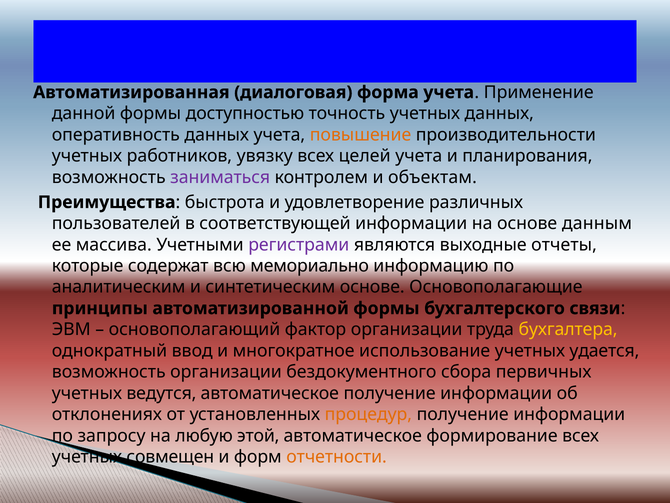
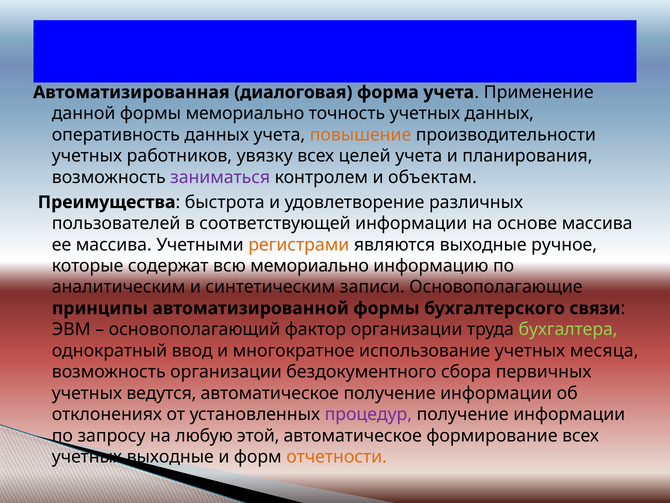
формы доступностью: доступностью -> мемориально
основе данным: данным -> массива
регистрами colour: purple -> orange
отчеты: отчеты -> ручное
синтетическим основе: основе -> записи
бухгалтера colour: yellow -> light green
удается: удается -> месяца
процедур colour: orange -> purple
учетных совмещен: совмещен -> выходные
